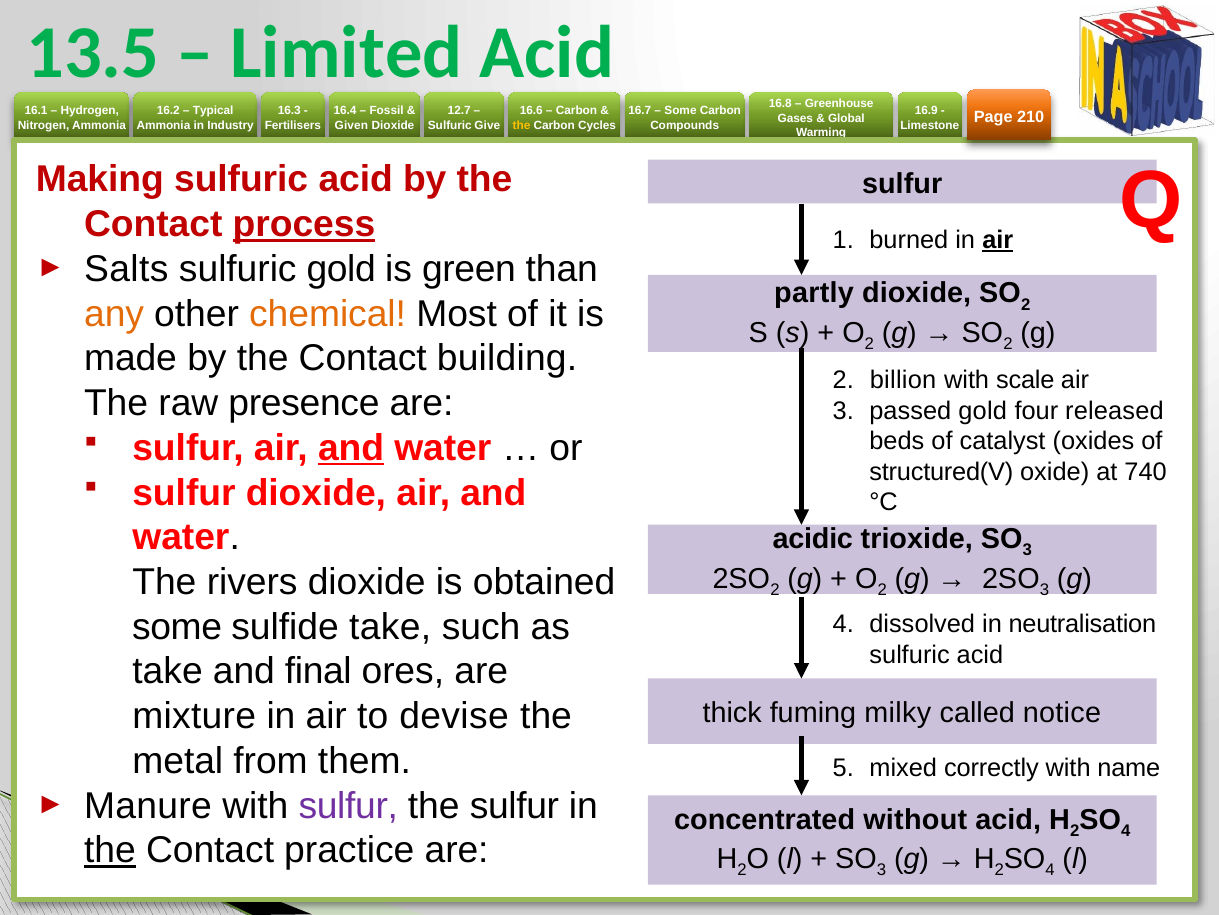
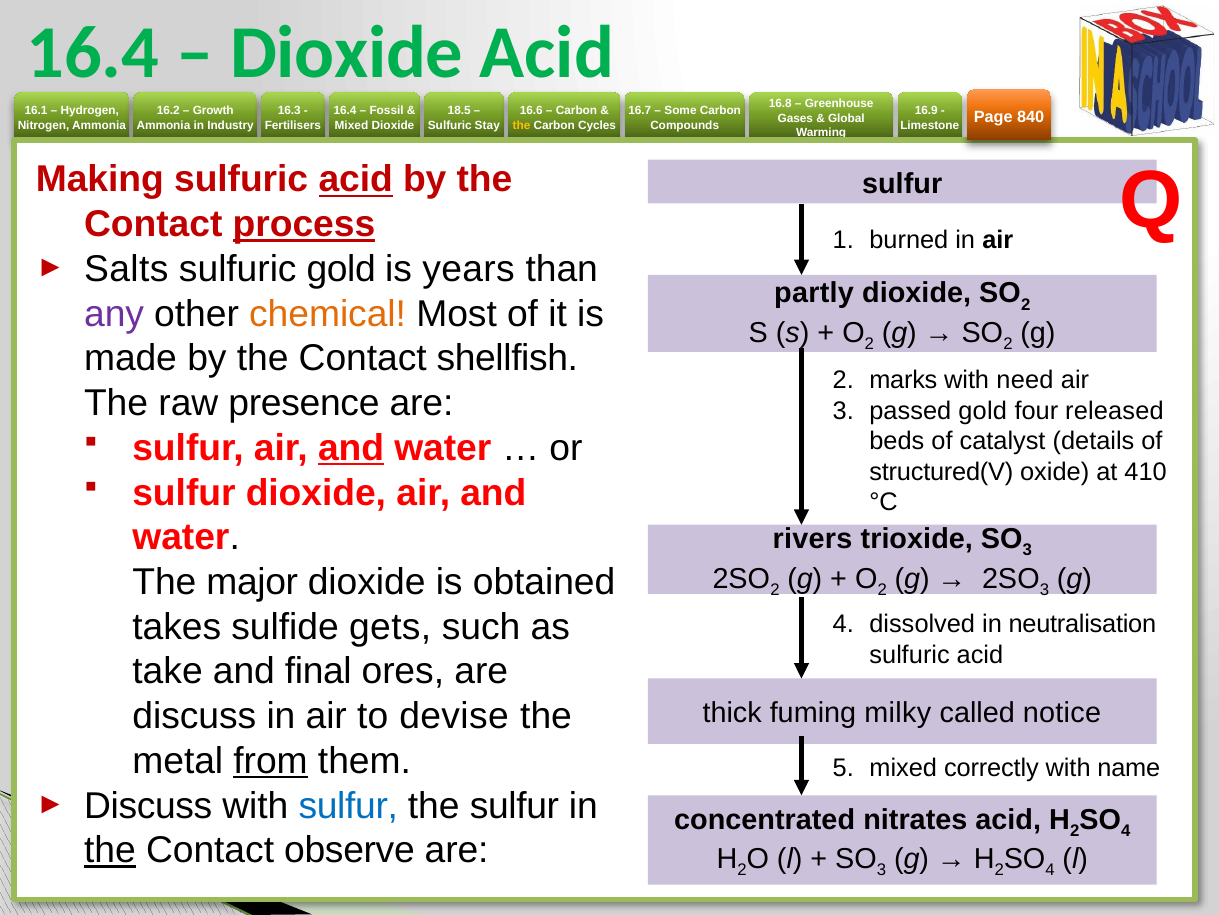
13.5 at (93, 53): 13.5 -> 16.4
Limited at (346, 53): Limited -> Dioxide
Typical: Typical -> Growth
12.7: 12.7 -> 18.5
210: 210 -> 840
Given at (351, 125): Given -> Mixed
Give: Give -> Stay
acid at (356, 180) underline: none -> present
air at (998, 240) underline: present -> none
green: green -> years
any colour: orange -> purple
building: building -> shellfish
billion: billion -> marks
scale: scale -> need
oxides: oxides -> details
740: 740 -> 410
acidic: acidic -> rivers
rivers: rivers -> major
some at (177, 626): some -> takes
sulfide take: take -> gets
mixture at (194, 716): mixture -> discuss
from underline: none -> present
Manure at (148, 805): Manure -> Discuss
sulfur at (348, 805) colour: purple -> blue
without: without -> nitrates
practice: practice -> observe
